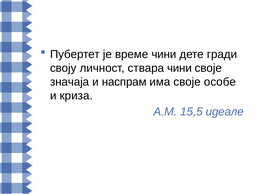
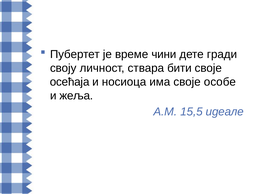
ствара чини: чини -> бити
значаја: значаја -> осећаја
наспрам: наспрам -> носиоца
криза: криза -> жеља
